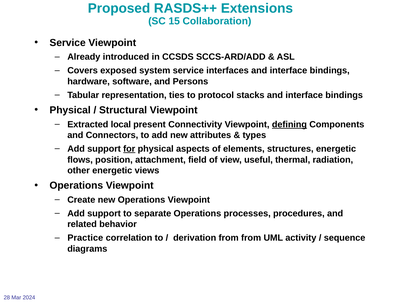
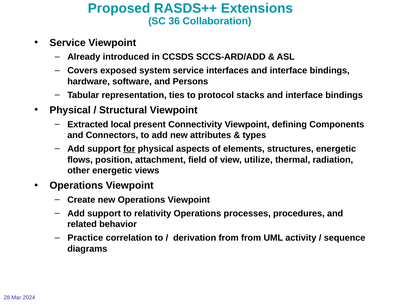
15: 15 -> 36
defining underline: present -> none
useful: useful -> utilize
separate: separate -> relativity
